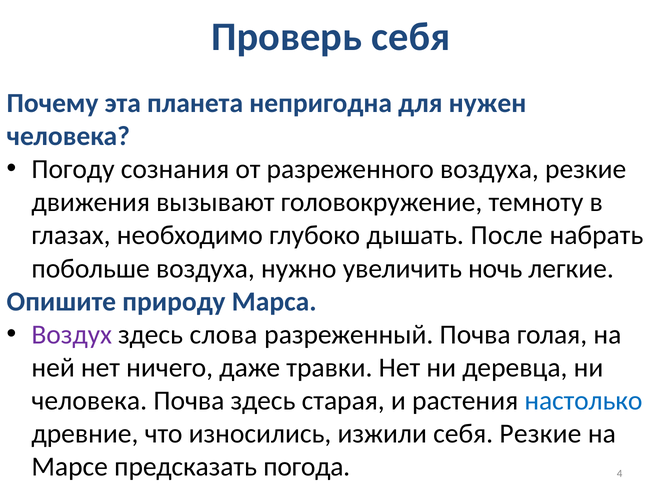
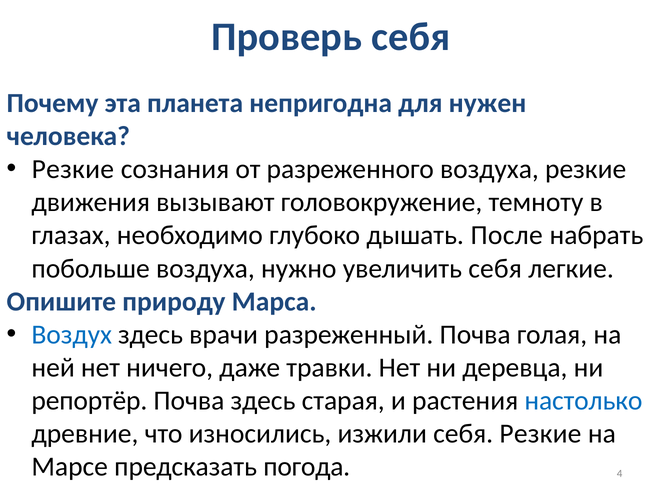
Погоду at (73, 169): Погоду -> Резкие
увеличить ночь: ночь -> себя
Воздух colour: purple -> blue
слова: слова -> врачи
человека at (89, 401): человека -> репортёр
